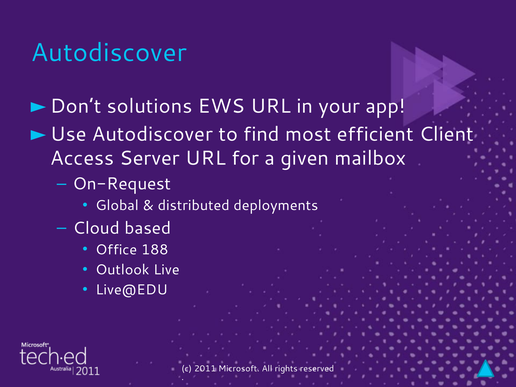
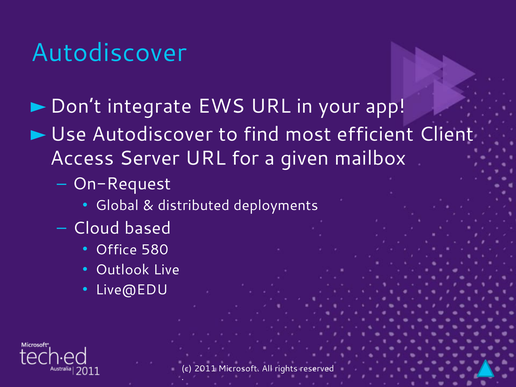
solutions: solutions -> integrate
188: 188 -> 580
